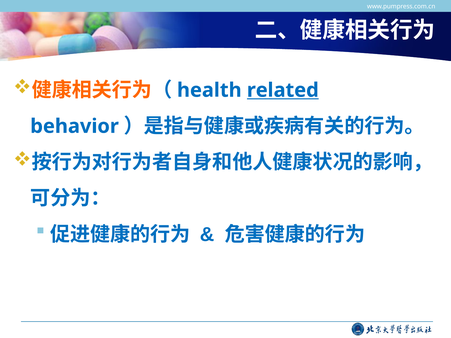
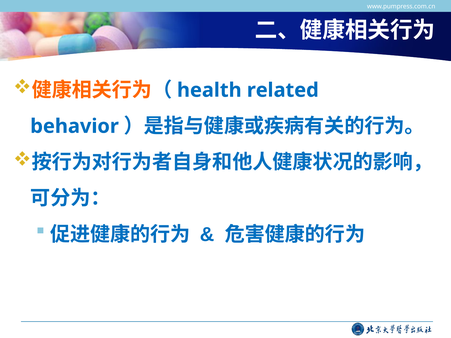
related underline: present -> none
